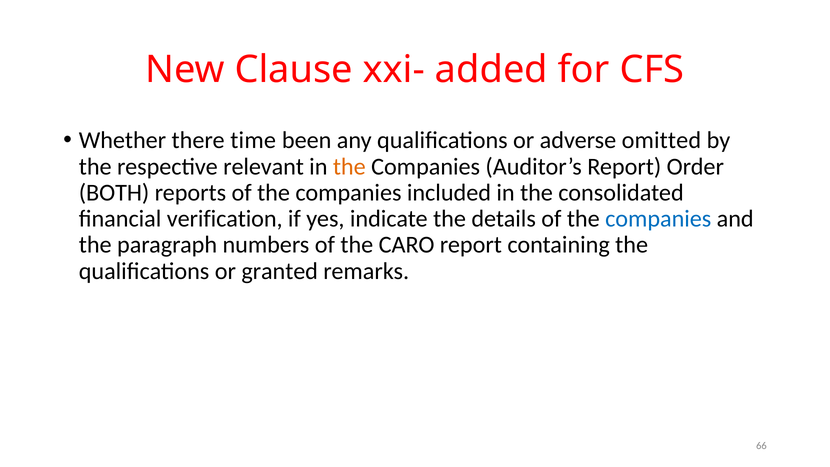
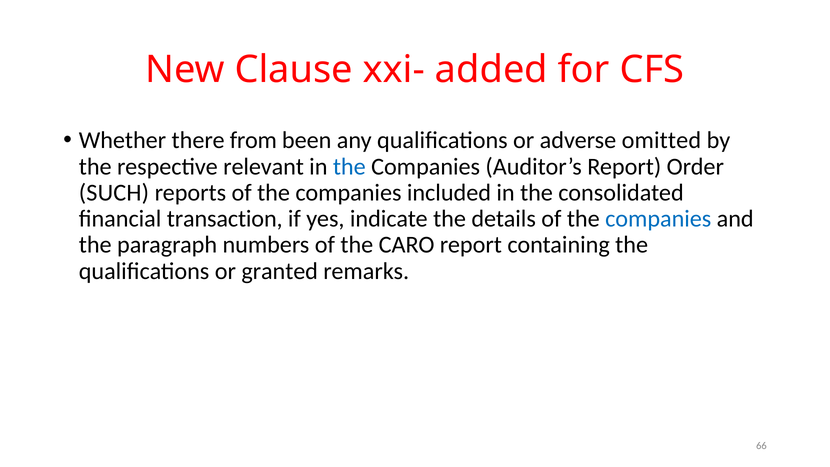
time: time -> from
the at (349, 166) colour: orange -> blue
BOTH: BOTH -> SUCH
verification: verification -> transaction
